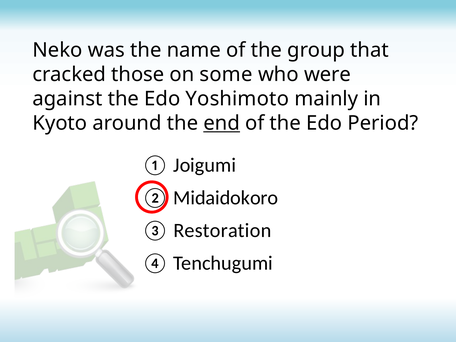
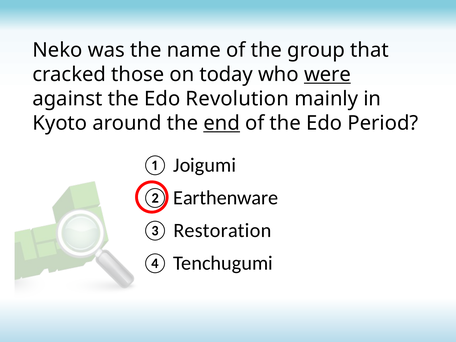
some: some -> today
were underline: none -> present
Yoshimoto: Yoshimoto -> Revolution
Midaidokoro: Midaidokoro -> Earthenware
